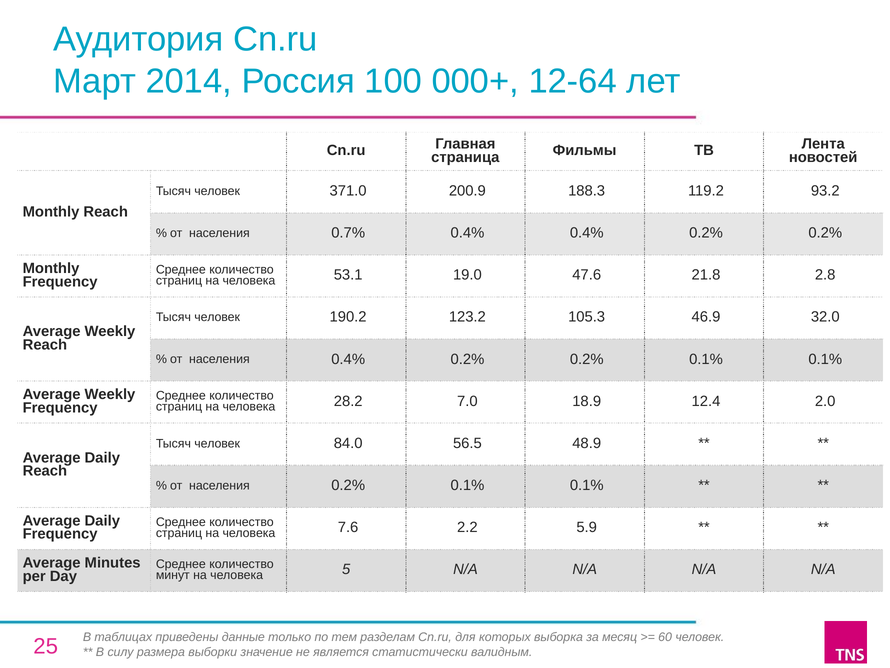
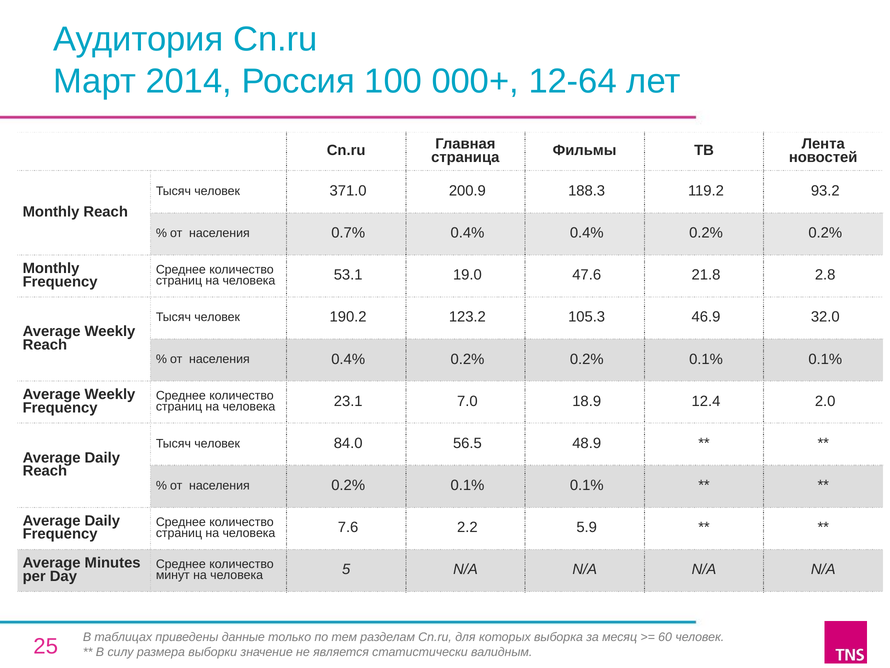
28.2: 28.2 -> 23.1
